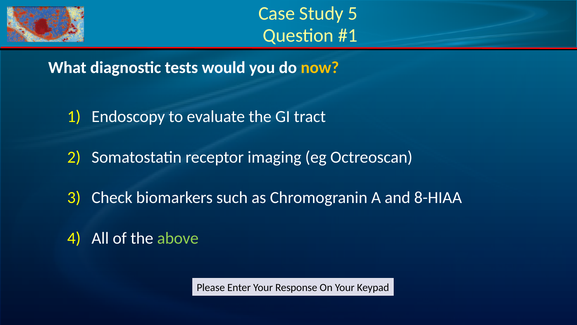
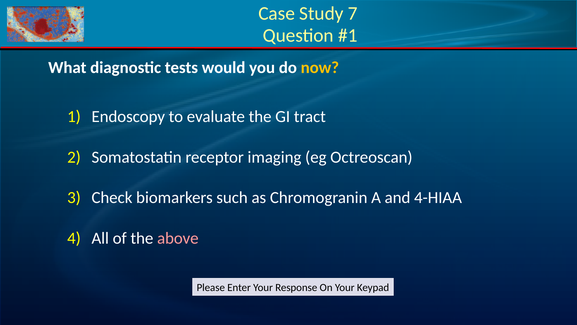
5: 5 -> 7
8-HIAA: 8-HIAA -> 4-HIAA
above colour: light green -> pink
